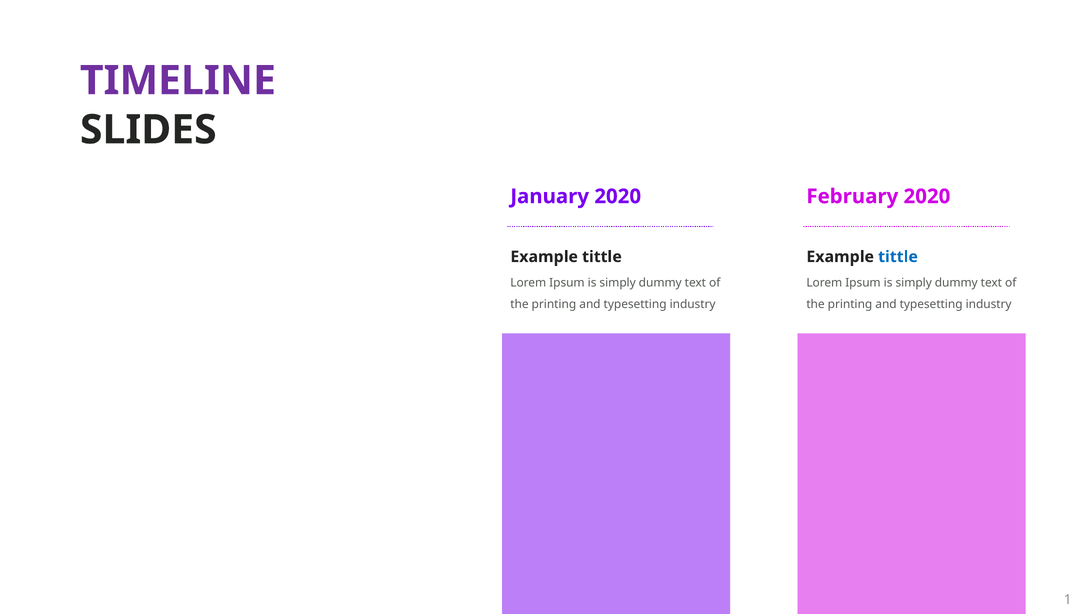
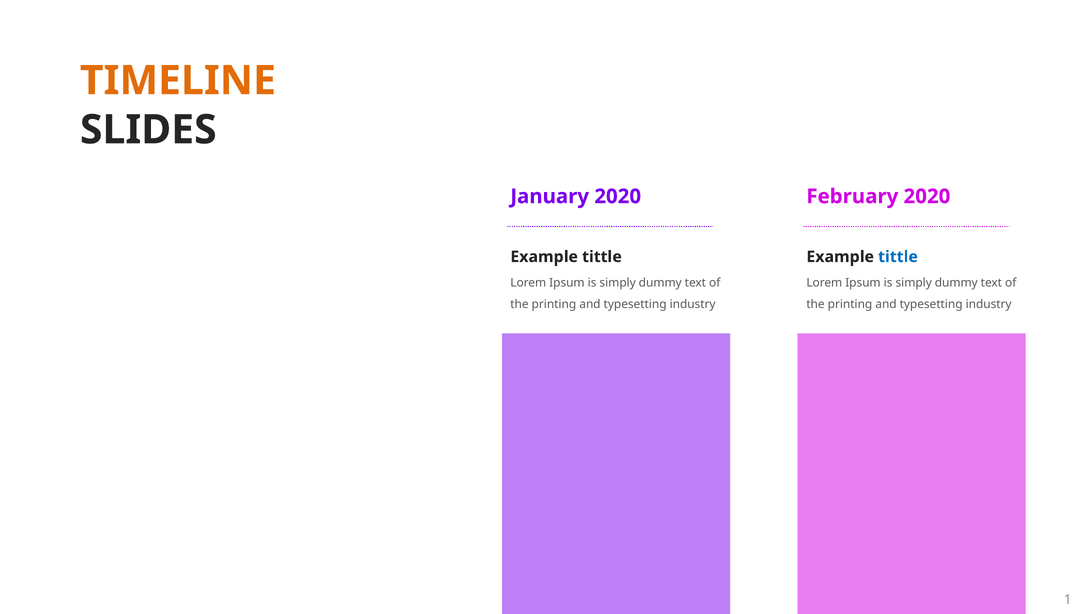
TIMELINE colour: purple -> orange
